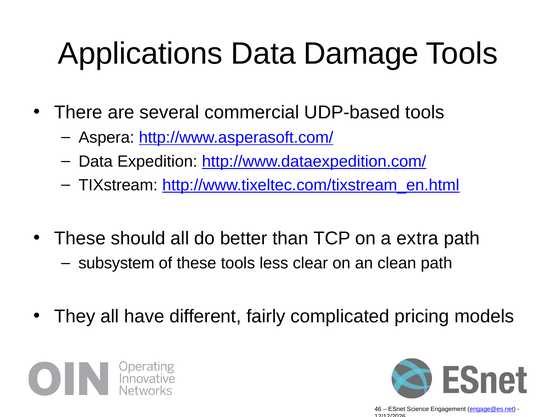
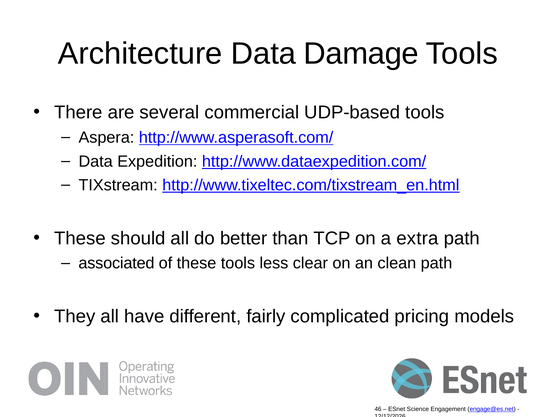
Applications: Applications -> Architecture
subsystem: subsystem -> associated
